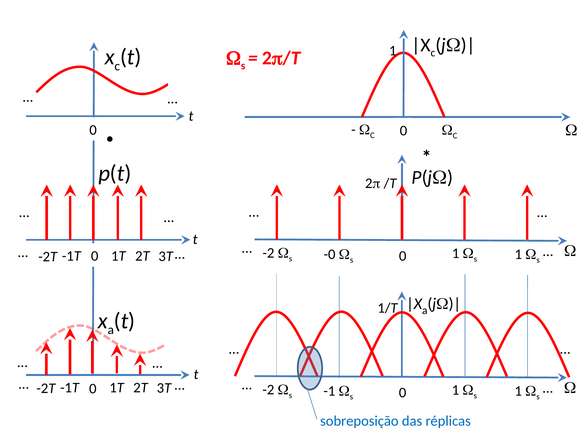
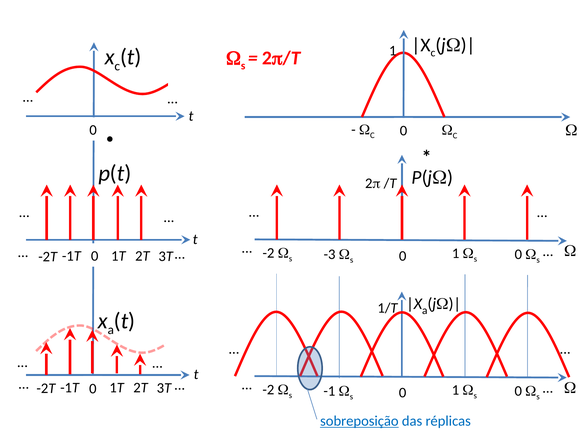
-0: -0 -> -3
1 at (518, 254): 1 -> 0
1 at (518, 391): 1 -> 0
sobreposição underline: none -> present
